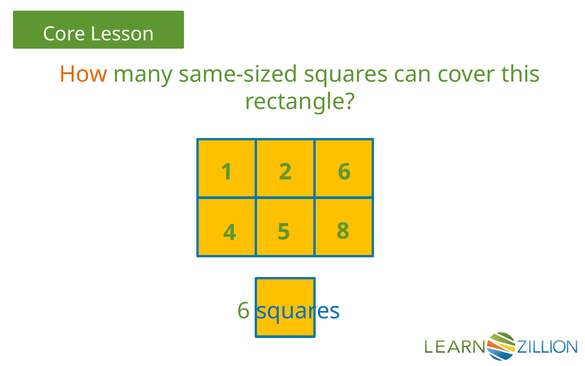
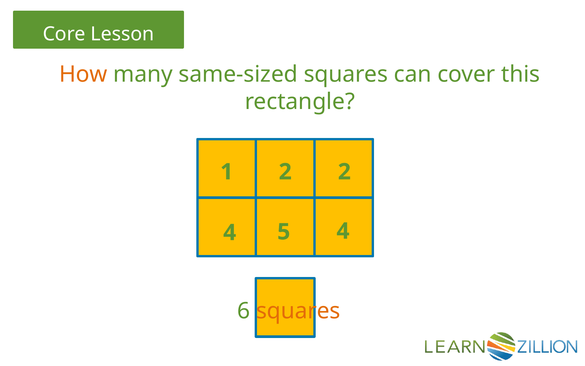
2 6: 6 -> 2
5 8: 8 -> 4
squares at (298, 311) colour: blue -> orange
